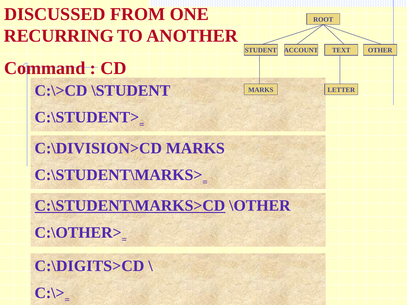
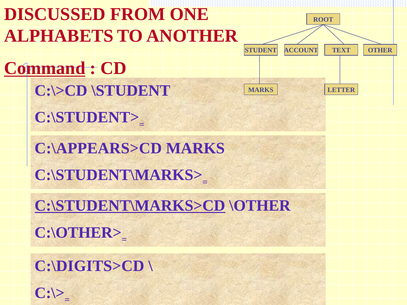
RECURRING: RECURRING -> ALPHABETS
Command underline: none -> present
C:\DIVISION>CD: C:\DIVISION>CD -> C:\APPEARS>CD
